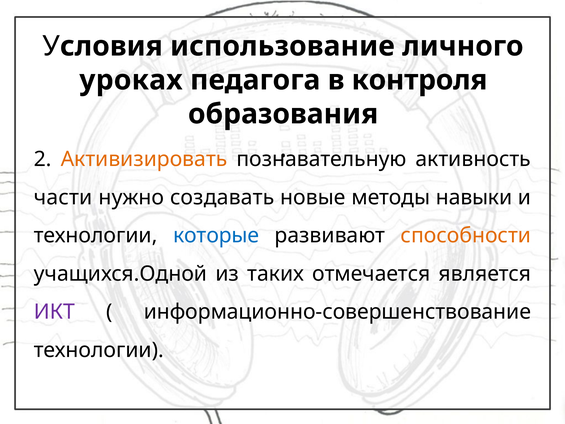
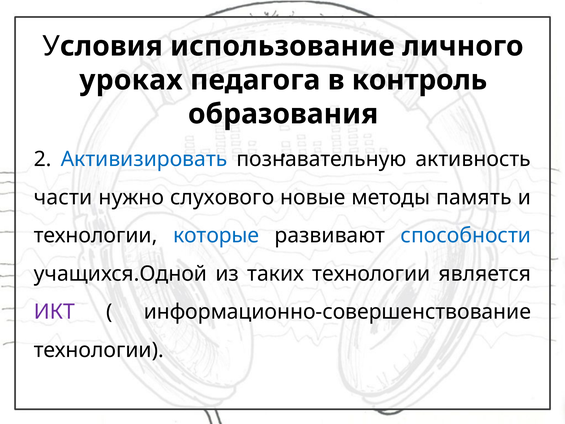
контроля: контроля -> контроль
Активизировать colour: orange -> blue
создавать: создавать -> слухового
навыки: навыки -> память
способности colour: orange -> blue
таких отмечается: отмечается -> технологии
